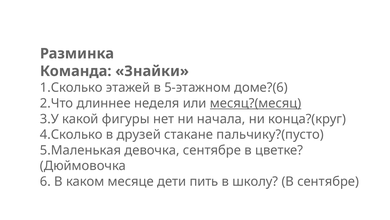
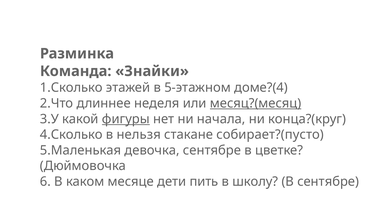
доме?(6: доме?(6 -> доме?(4
фигуры underline: none -> present
друзей: друзей -> нельзя
пальчику?(пусто: пальчику?(пусто -> собирает?(пусто
